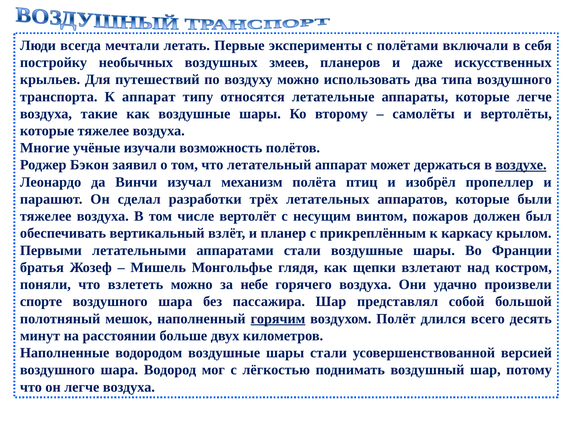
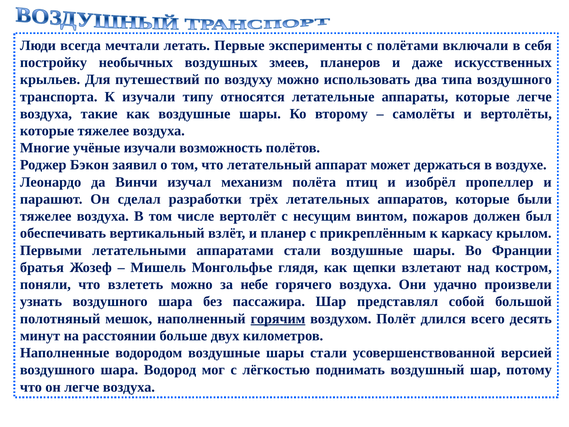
К аппарат: аппарат -> изучали
воздухе underline: present -> none
спорте: спорте -> узнать
